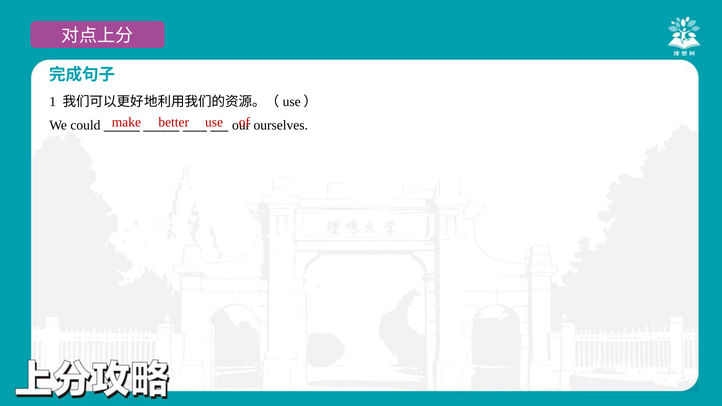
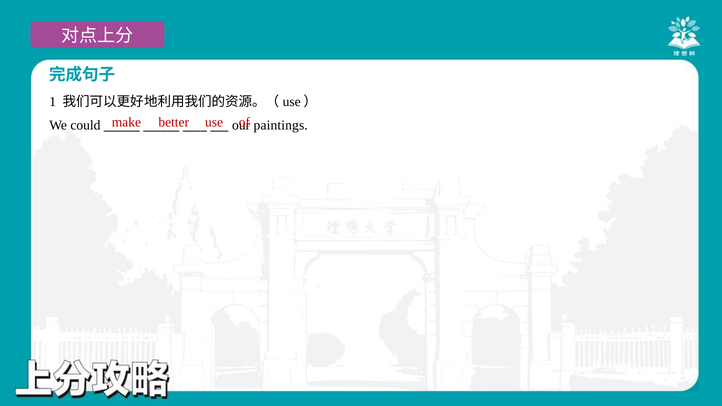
ourselves: ourselves -> paintings
